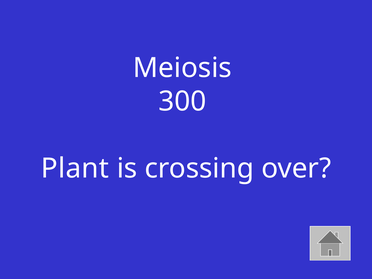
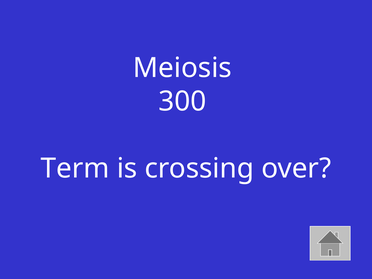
Plant: Plant -> Term
